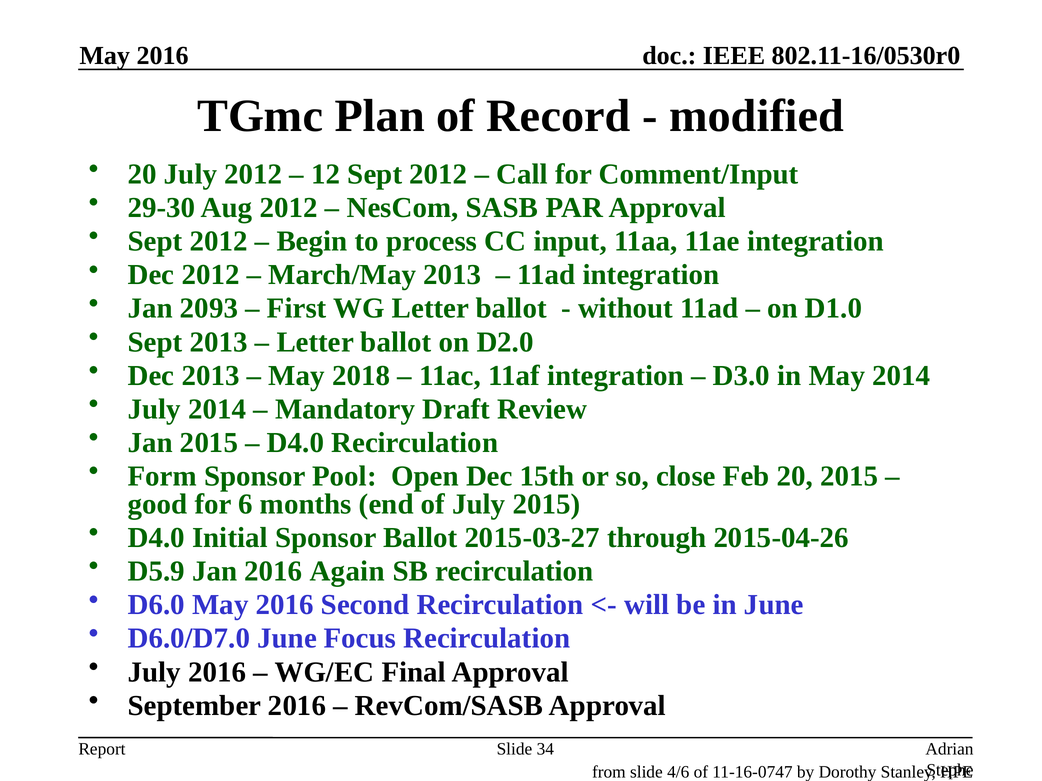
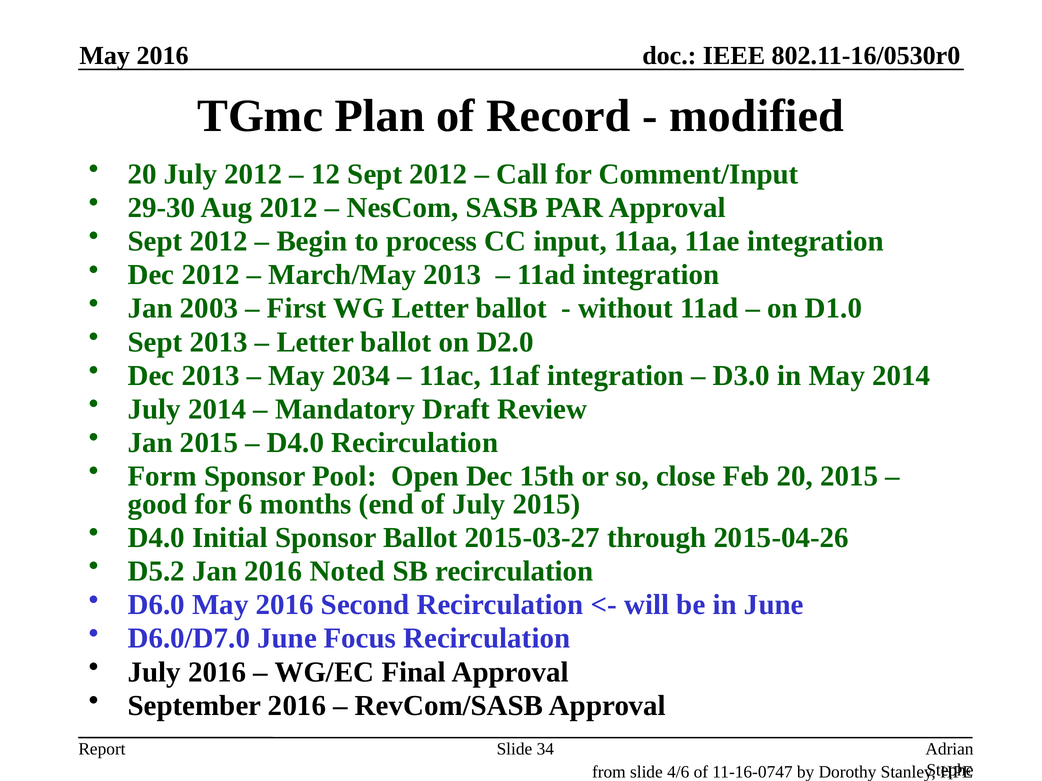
2093: 2093 -> 2003
2018: 2018 -> 2034
D5.9: D5.9 -> D5.2
Again: Again -> Noted
